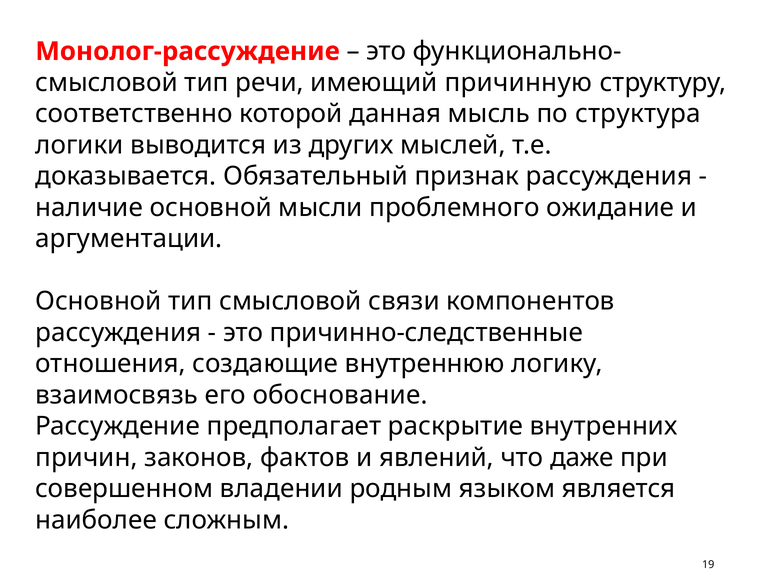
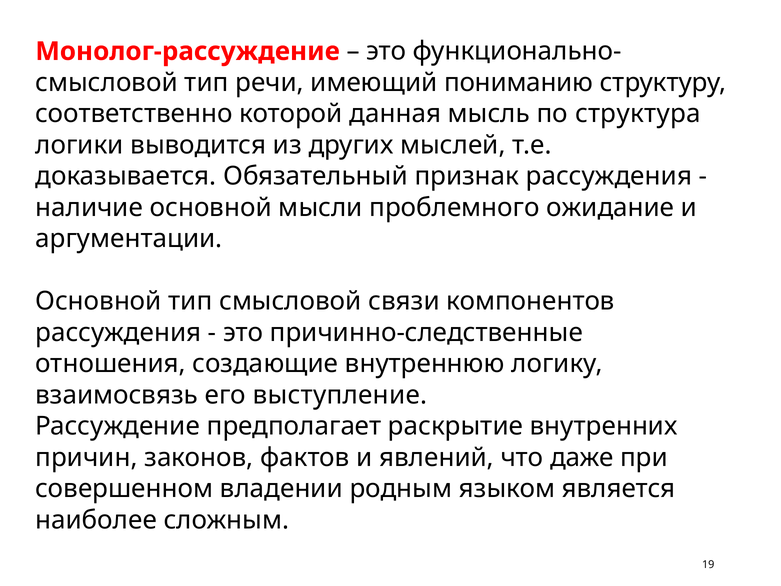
причинную: причинную -> пониманию
обоснование: обоснование -> выступление
